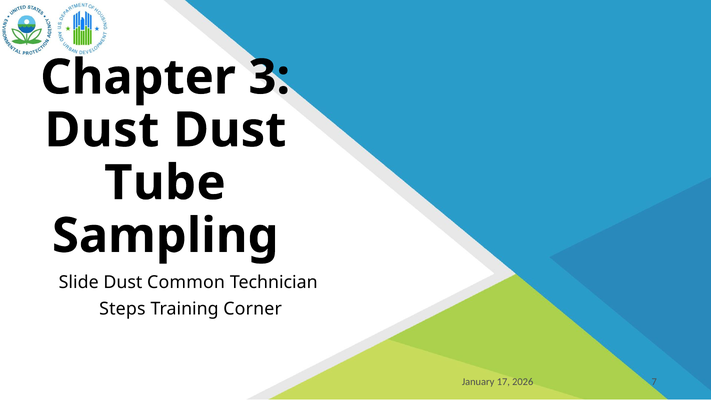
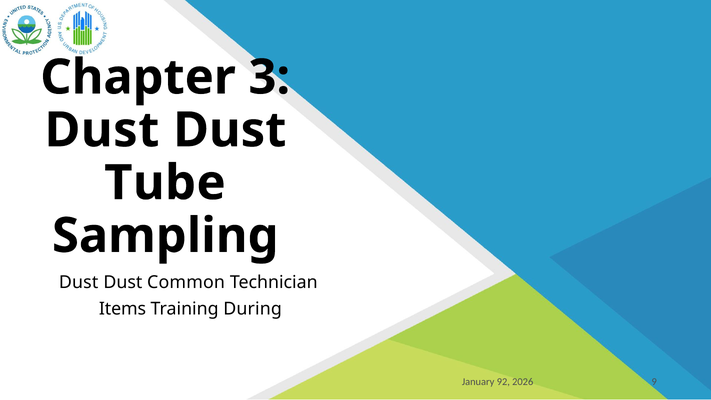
Slide at (79, 282): Slide -> Dust
Steps: Steps -> Items
Corner: Corner -> During
17: 17 -> 92
7: 7 -> 9
